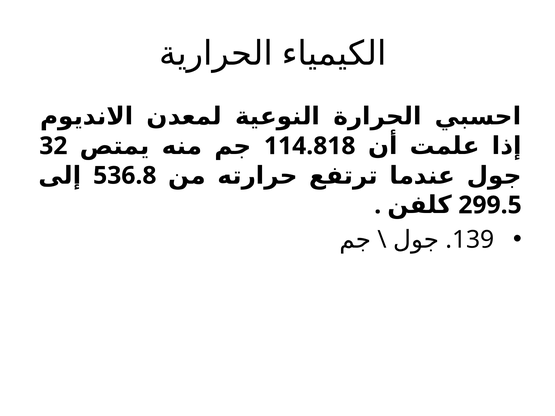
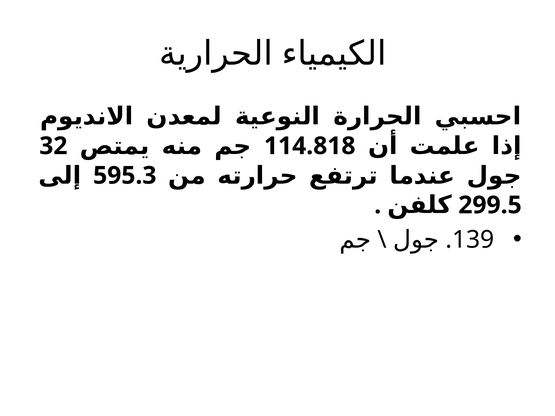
536.8: 536.8 -> 595.3
